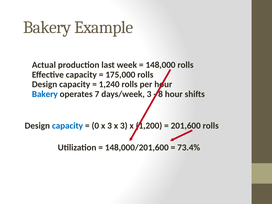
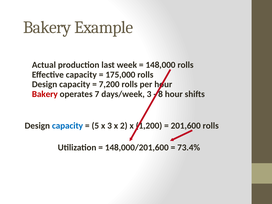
1,240: 1,240 -> 7,200
Bakery at (45, 94) colour: blue -> red
0: 0 -> 5
3 x 3: 3 -> 2
